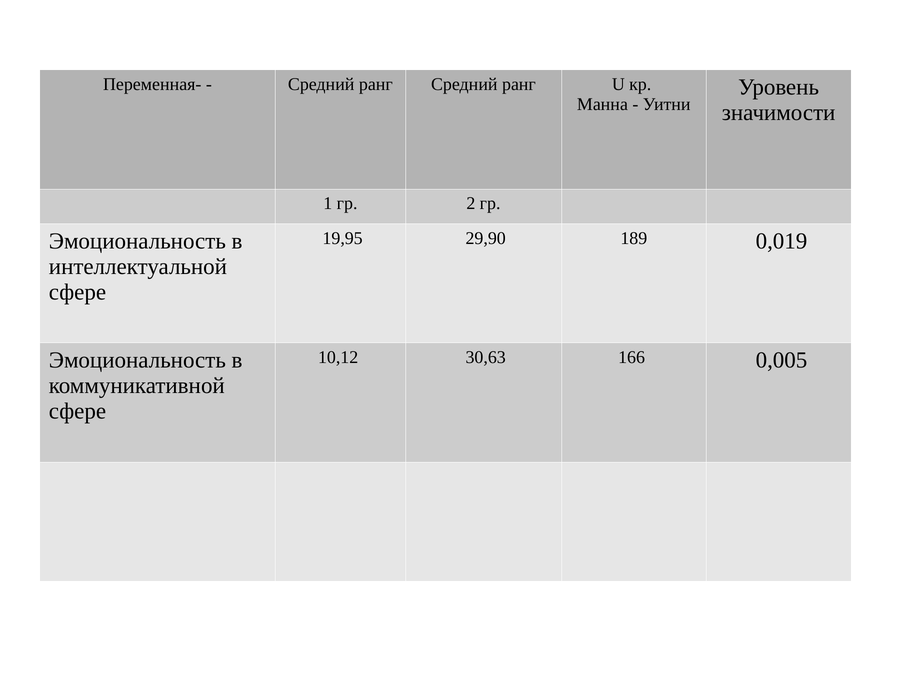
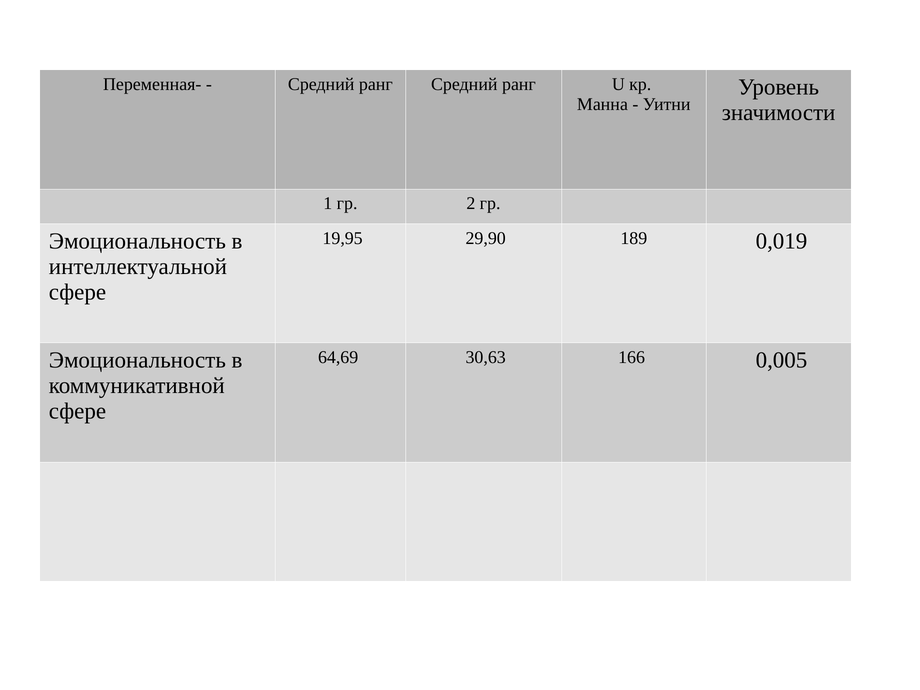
10,12: 10,12 -> 64,69
